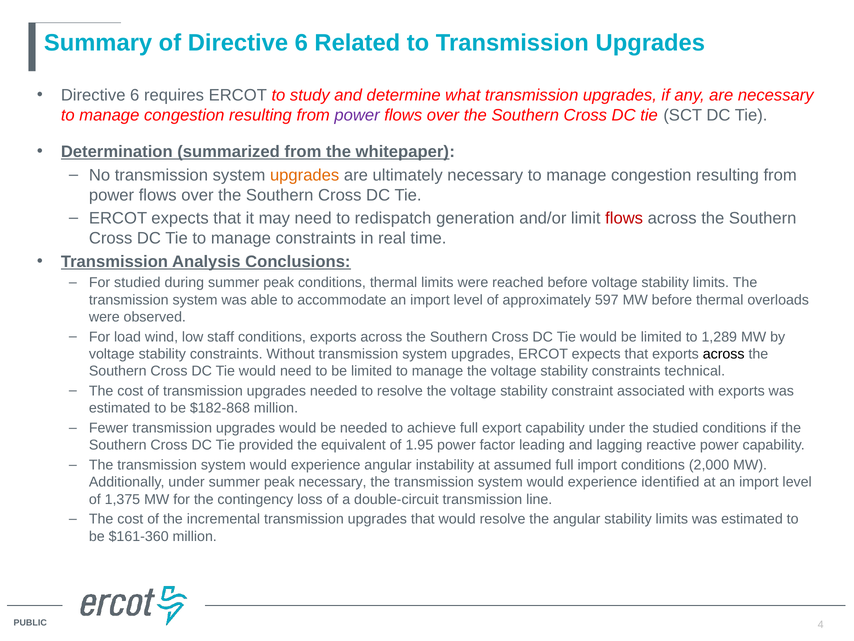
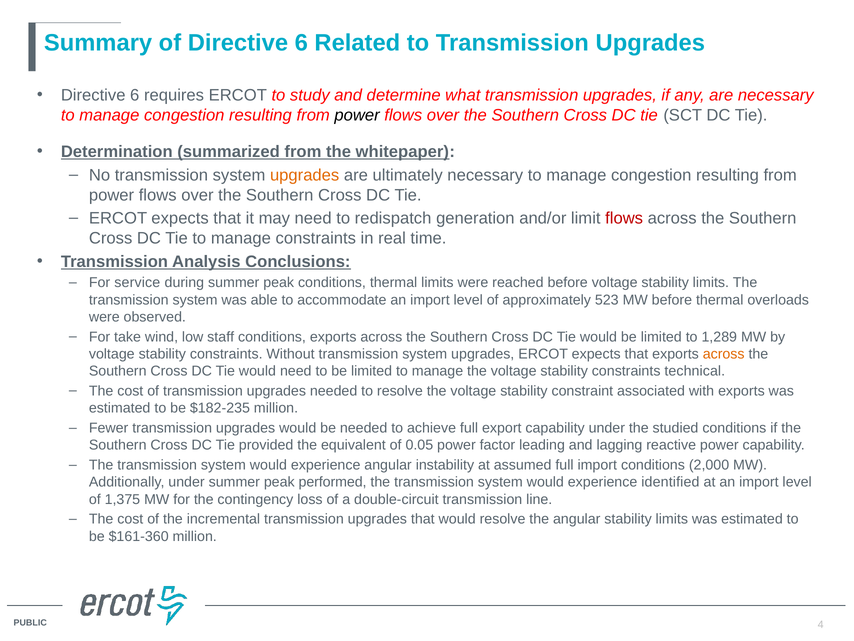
power at (357, 115) colour: purple -> black
For studied: studied -> service
597: 597 -> 523
load: load -> take
across at (724, 354) colour: black -> orange
$182-868: $182-868 -> $182-235
1.95: 1.95 -> 0.05
peak necessary: necessary -> performed
